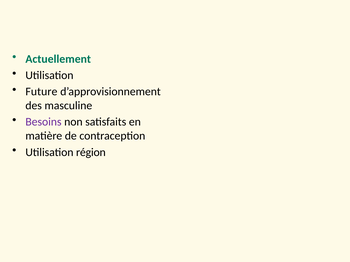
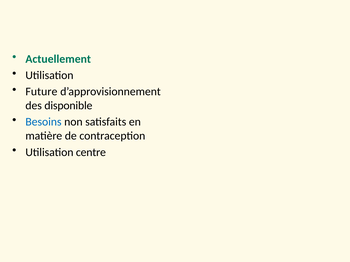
masculine: masculine -> disponible
Besoins colour: purple -> blue
région: région -> centre
